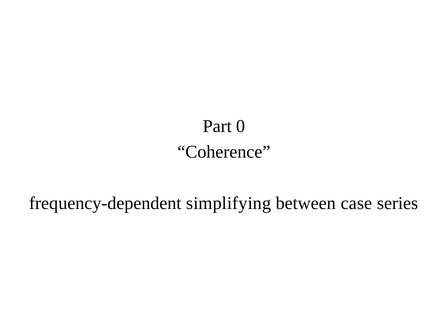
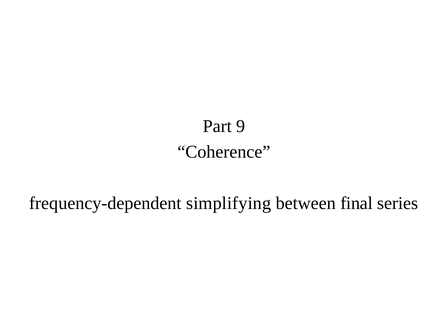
0: 0 -> 9
case: case -> final
